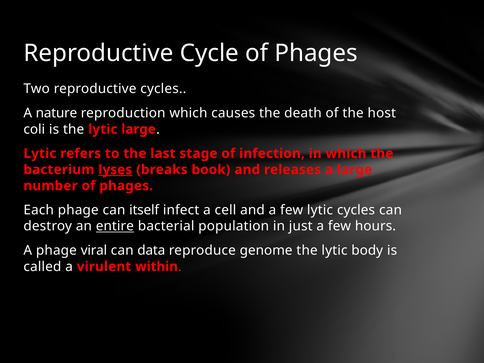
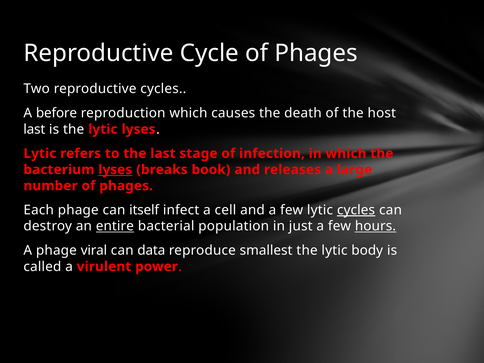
nature: nature -> before
coli at (34, 129): coli -> last
lytic large: large -> lyses
cycles at (356, 210) underline: none -> present
hours underline: none -> present
genome: genome -> smallest
within: within -> power
